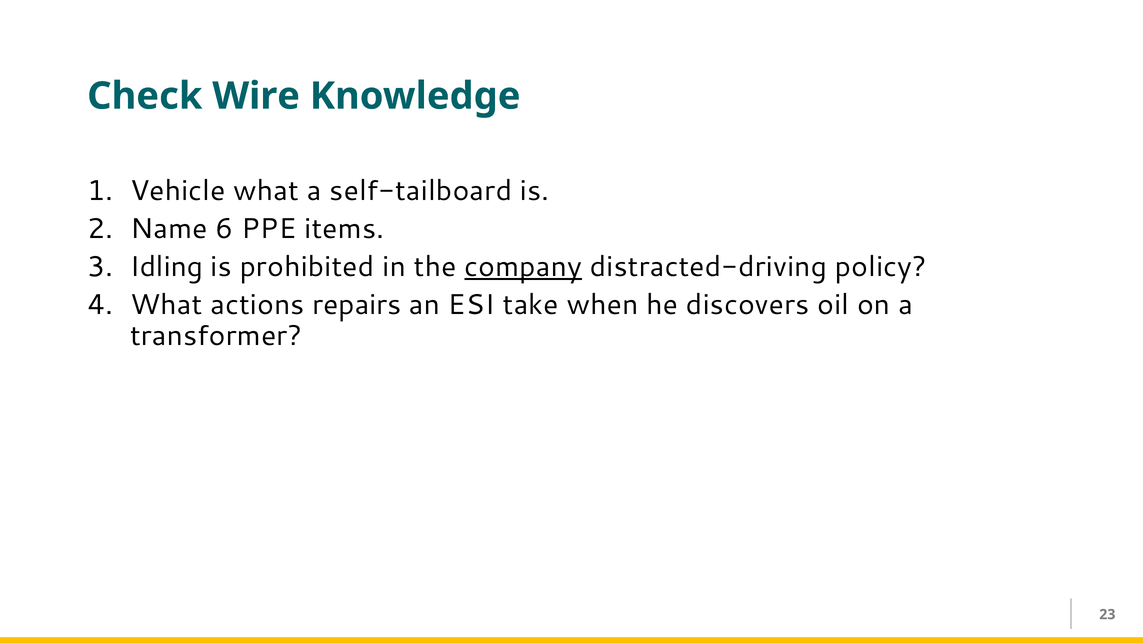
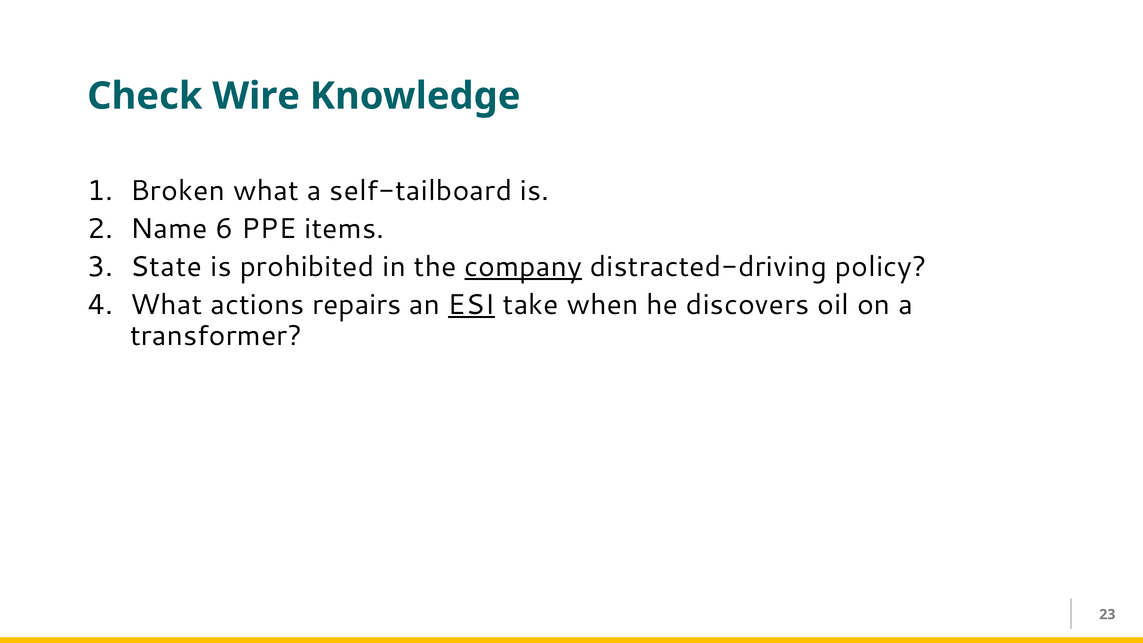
Vehicle: Vehicle -> Broken
Idling: Idling -> State
ESI underline: none -> present
